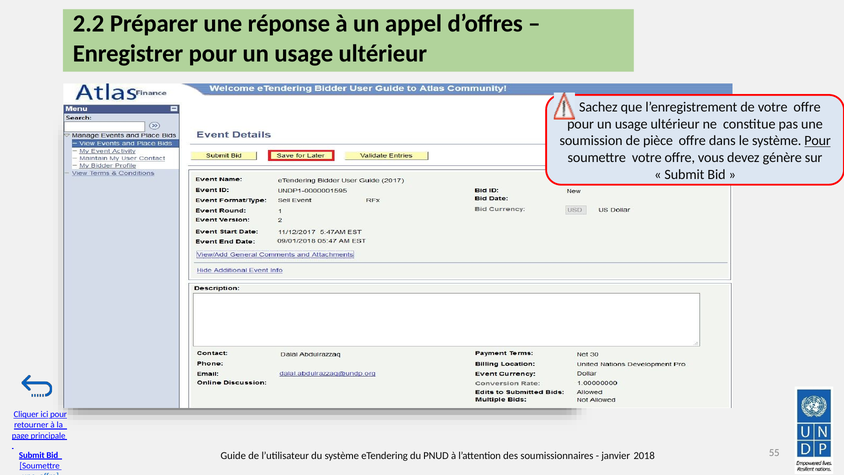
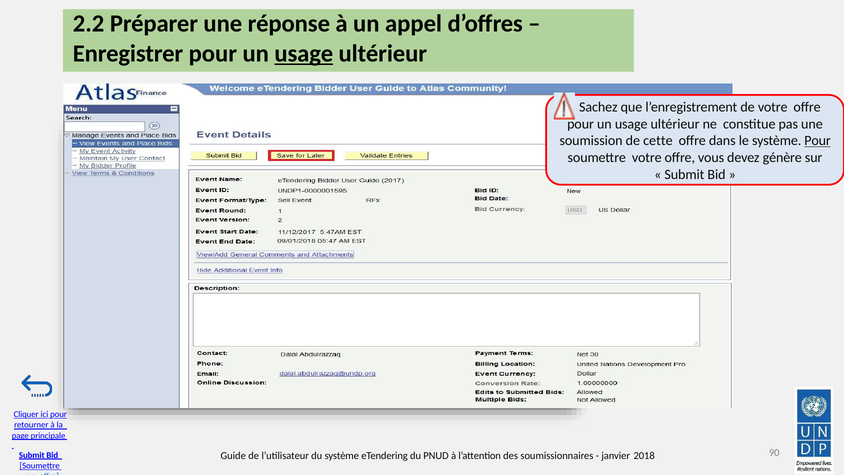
usage at (304, 53) underline: none -> present
pièce: pièce -> cette
55: 55 -> 90
